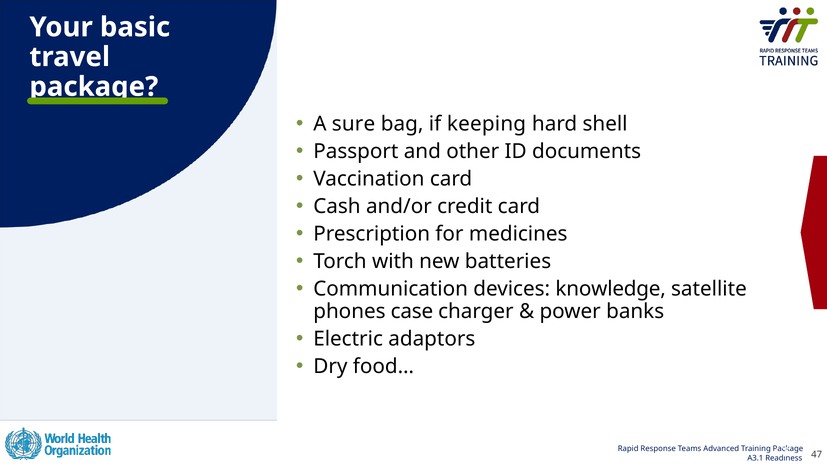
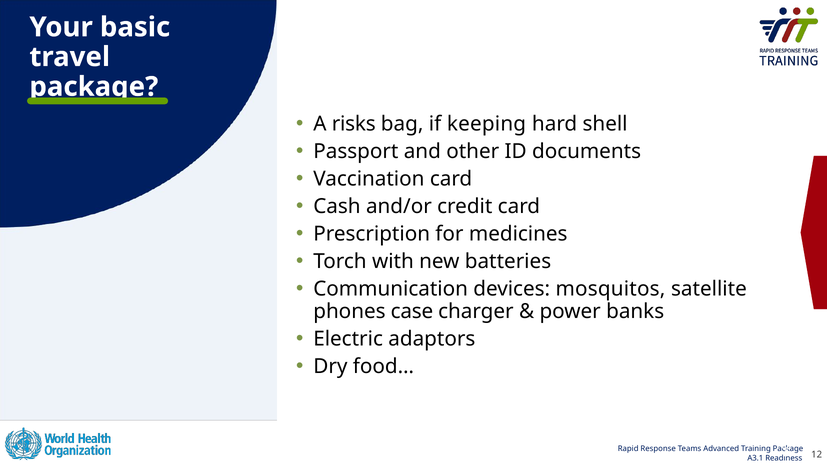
sure: sure -> risks
knowledge: knowledge -> mosquitos
47: 47 -> 12
